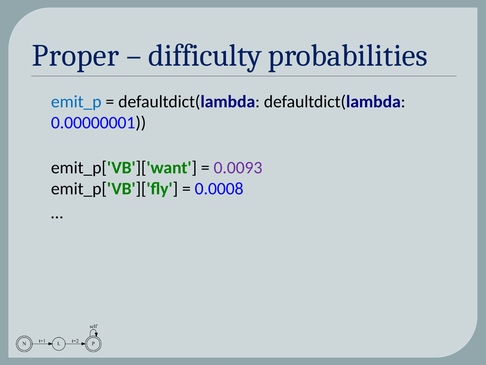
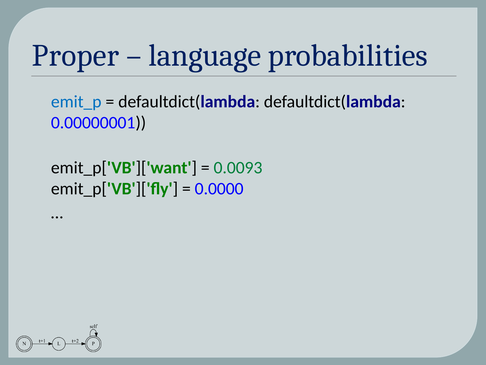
difficulty: difficulty -> language
0.0093 colour: purple -> green
0.0008: 0.0008 -> 0.0000
